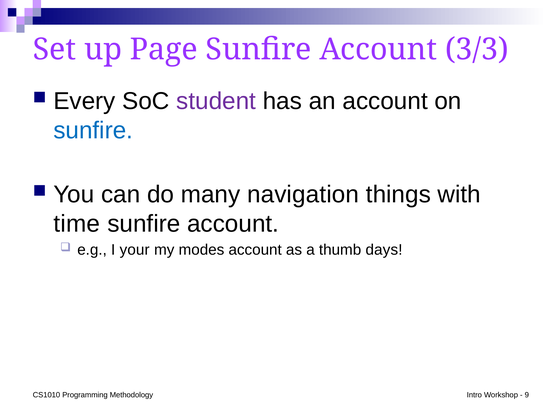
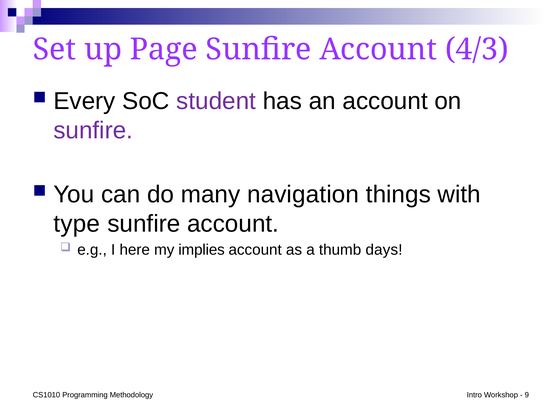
3/3: 3/3 -> 4/3
sunfire at (93, 130) colour: blue -> purple
time: time -> type
your: your -> here
modes: modes -> implies
